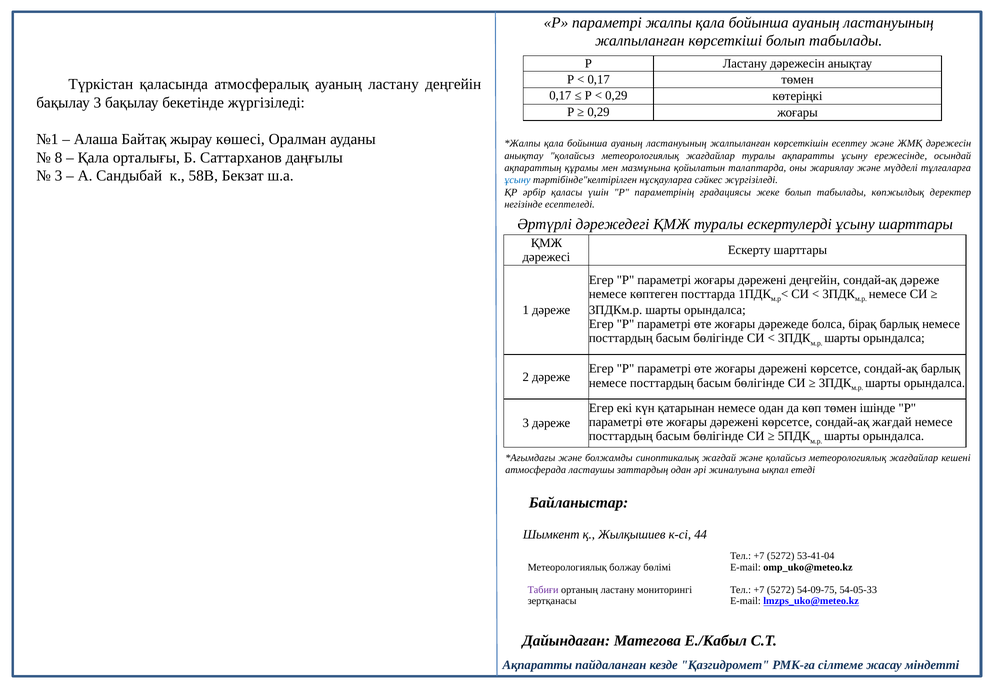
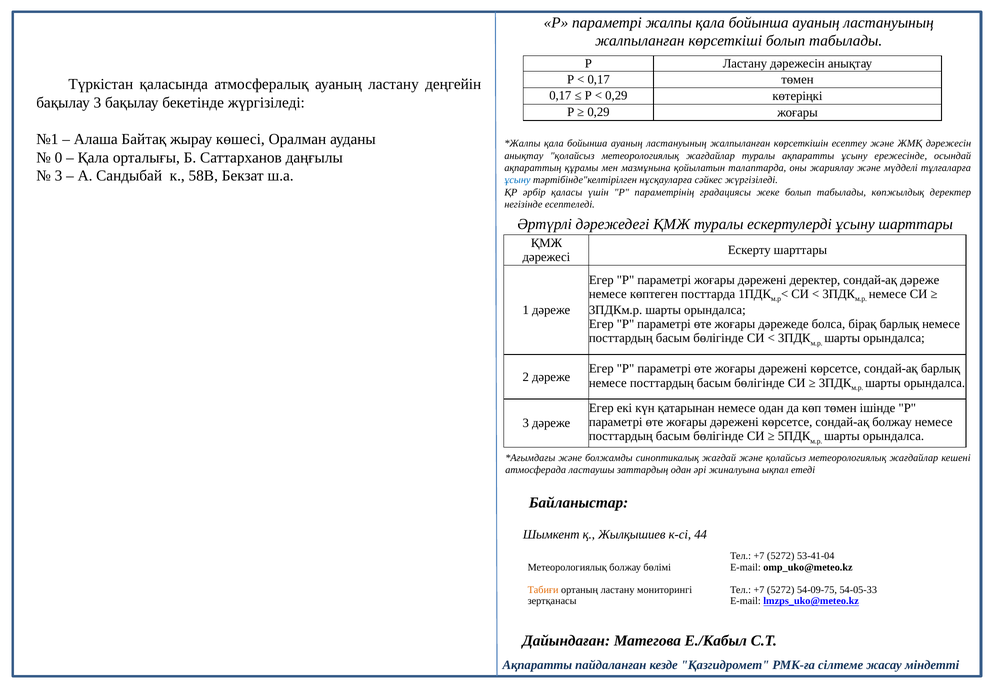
8: 8 -> 0
дәрежені деңгейін: деңгейін -> деректер
сондай-ақ жағдай: жағдай -> болжау
Табиғи colour: purple -> orange
